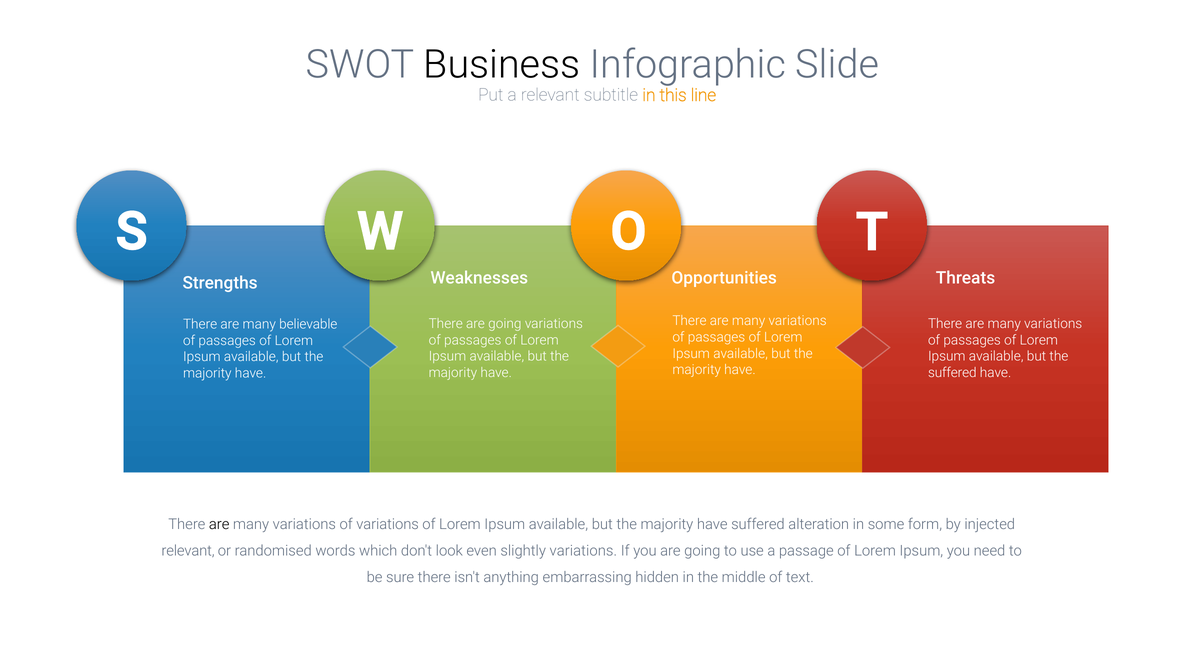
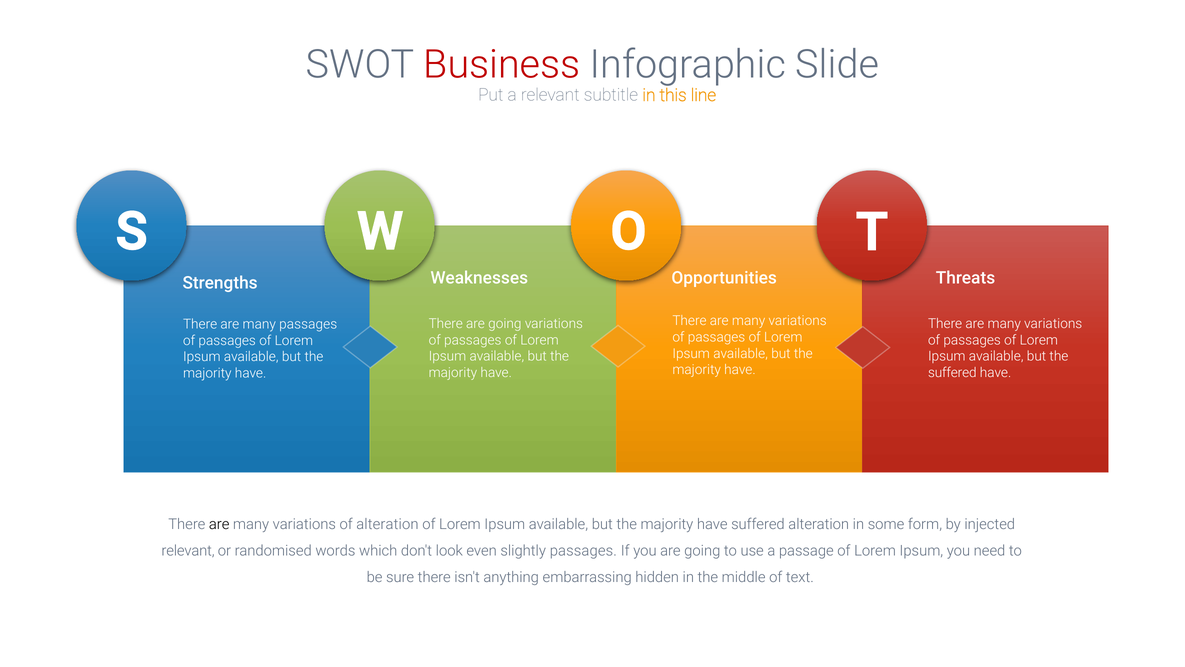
Business colour: black -> red
many believable: believable -> passages
of variations: variations -> alteration
slightly variations: variations -> passages
